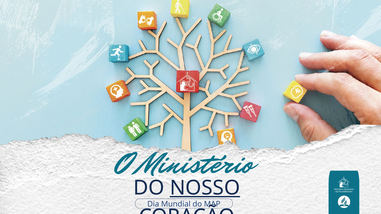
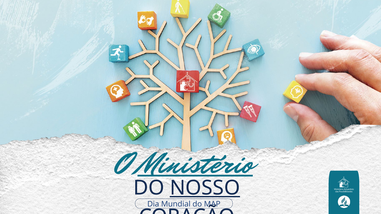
Ministério underline: none -> present
